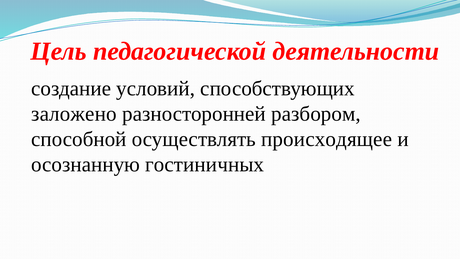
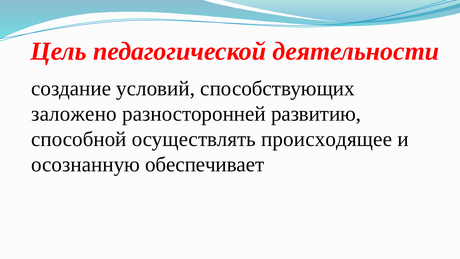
разбором: разбором -> развитию
гостиничных: гостиничных -> обеспечивает
